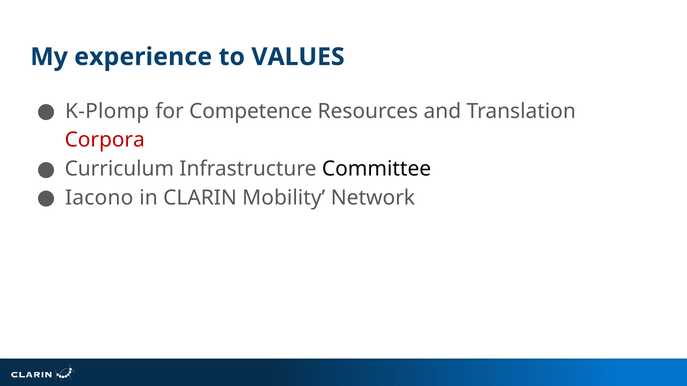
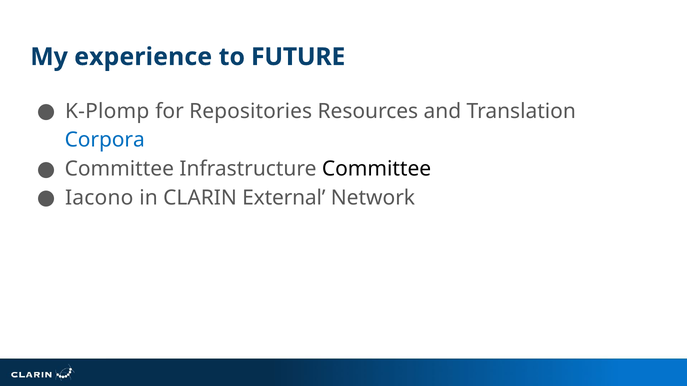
VALUES: VALUES -> FUTURE
Competence: Competence -> Repositories
Corpora colour: red -> blue
Curriculum at (119, 169): Curriculum -> Committee
Mobility: Mobility -> External
